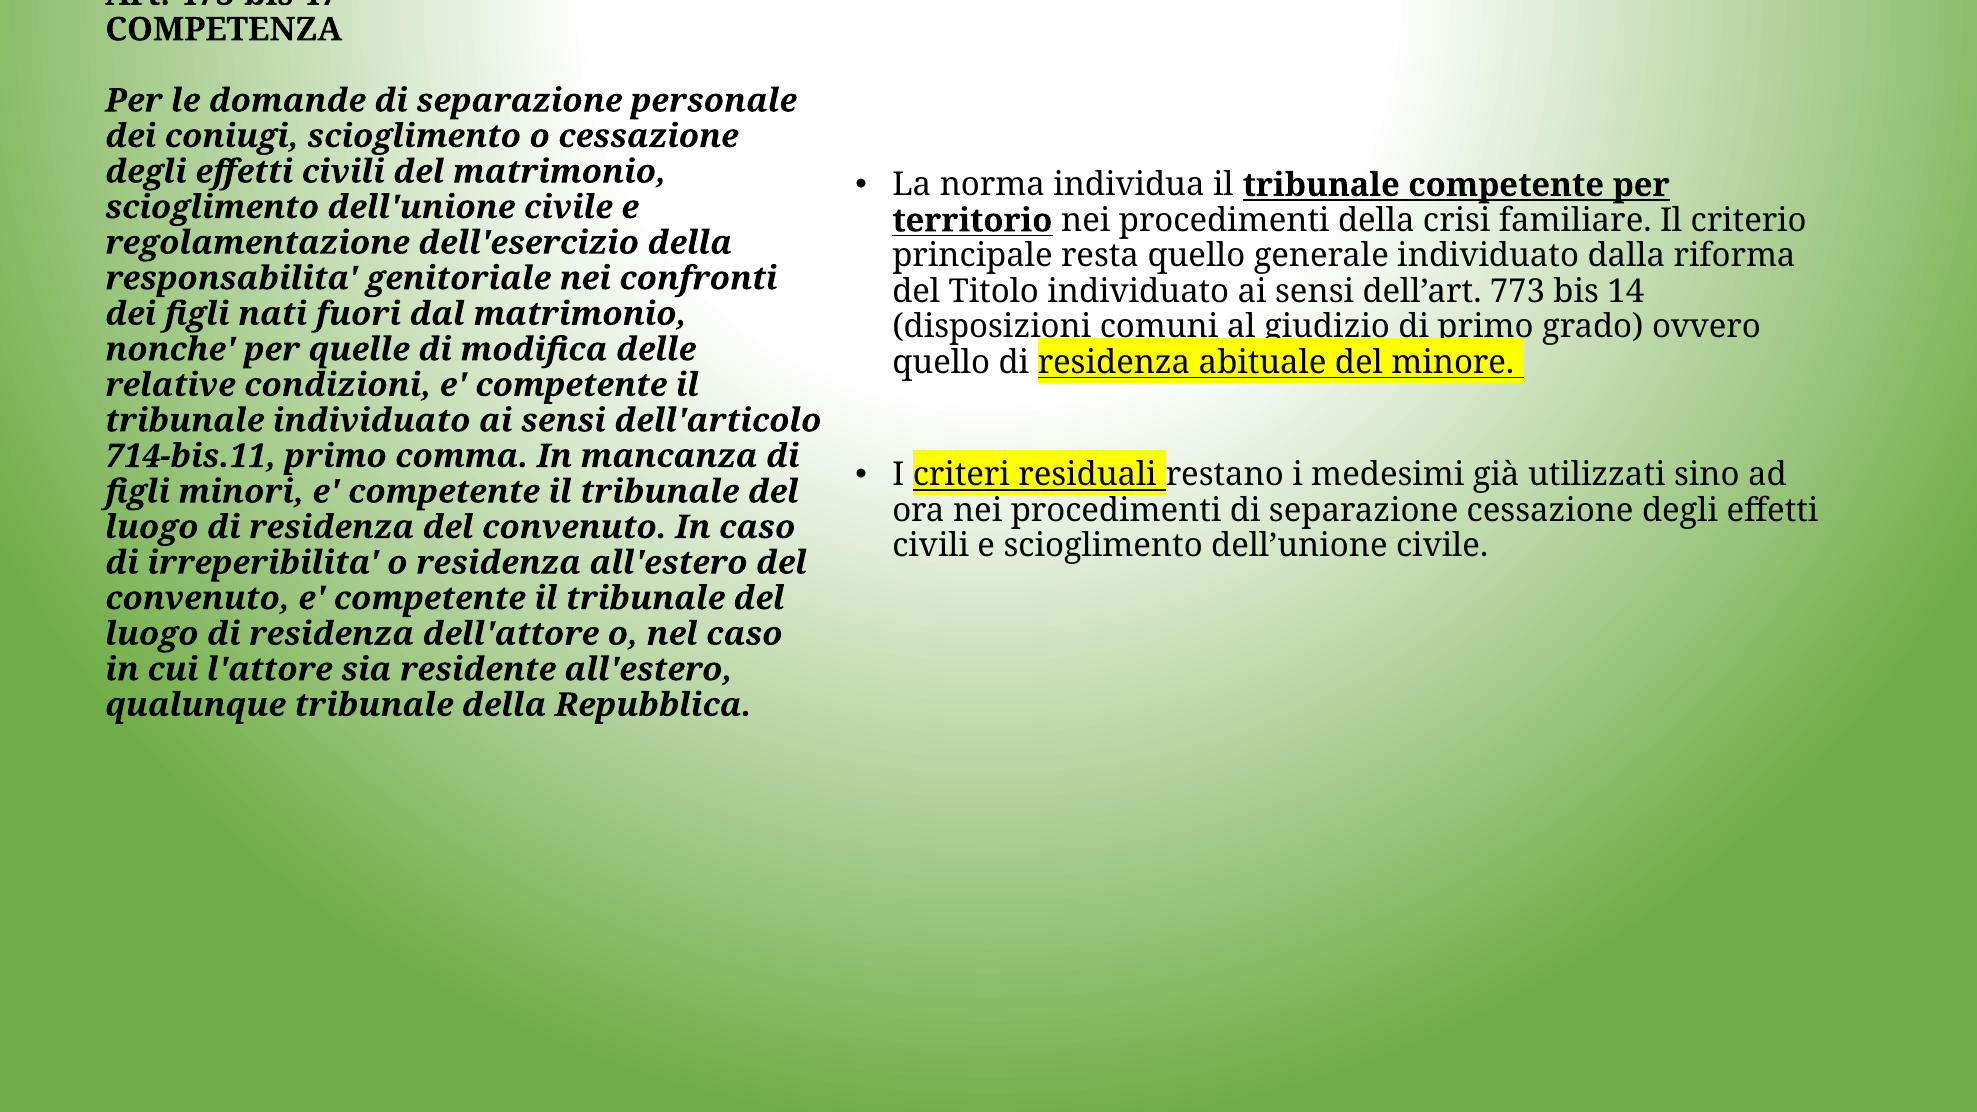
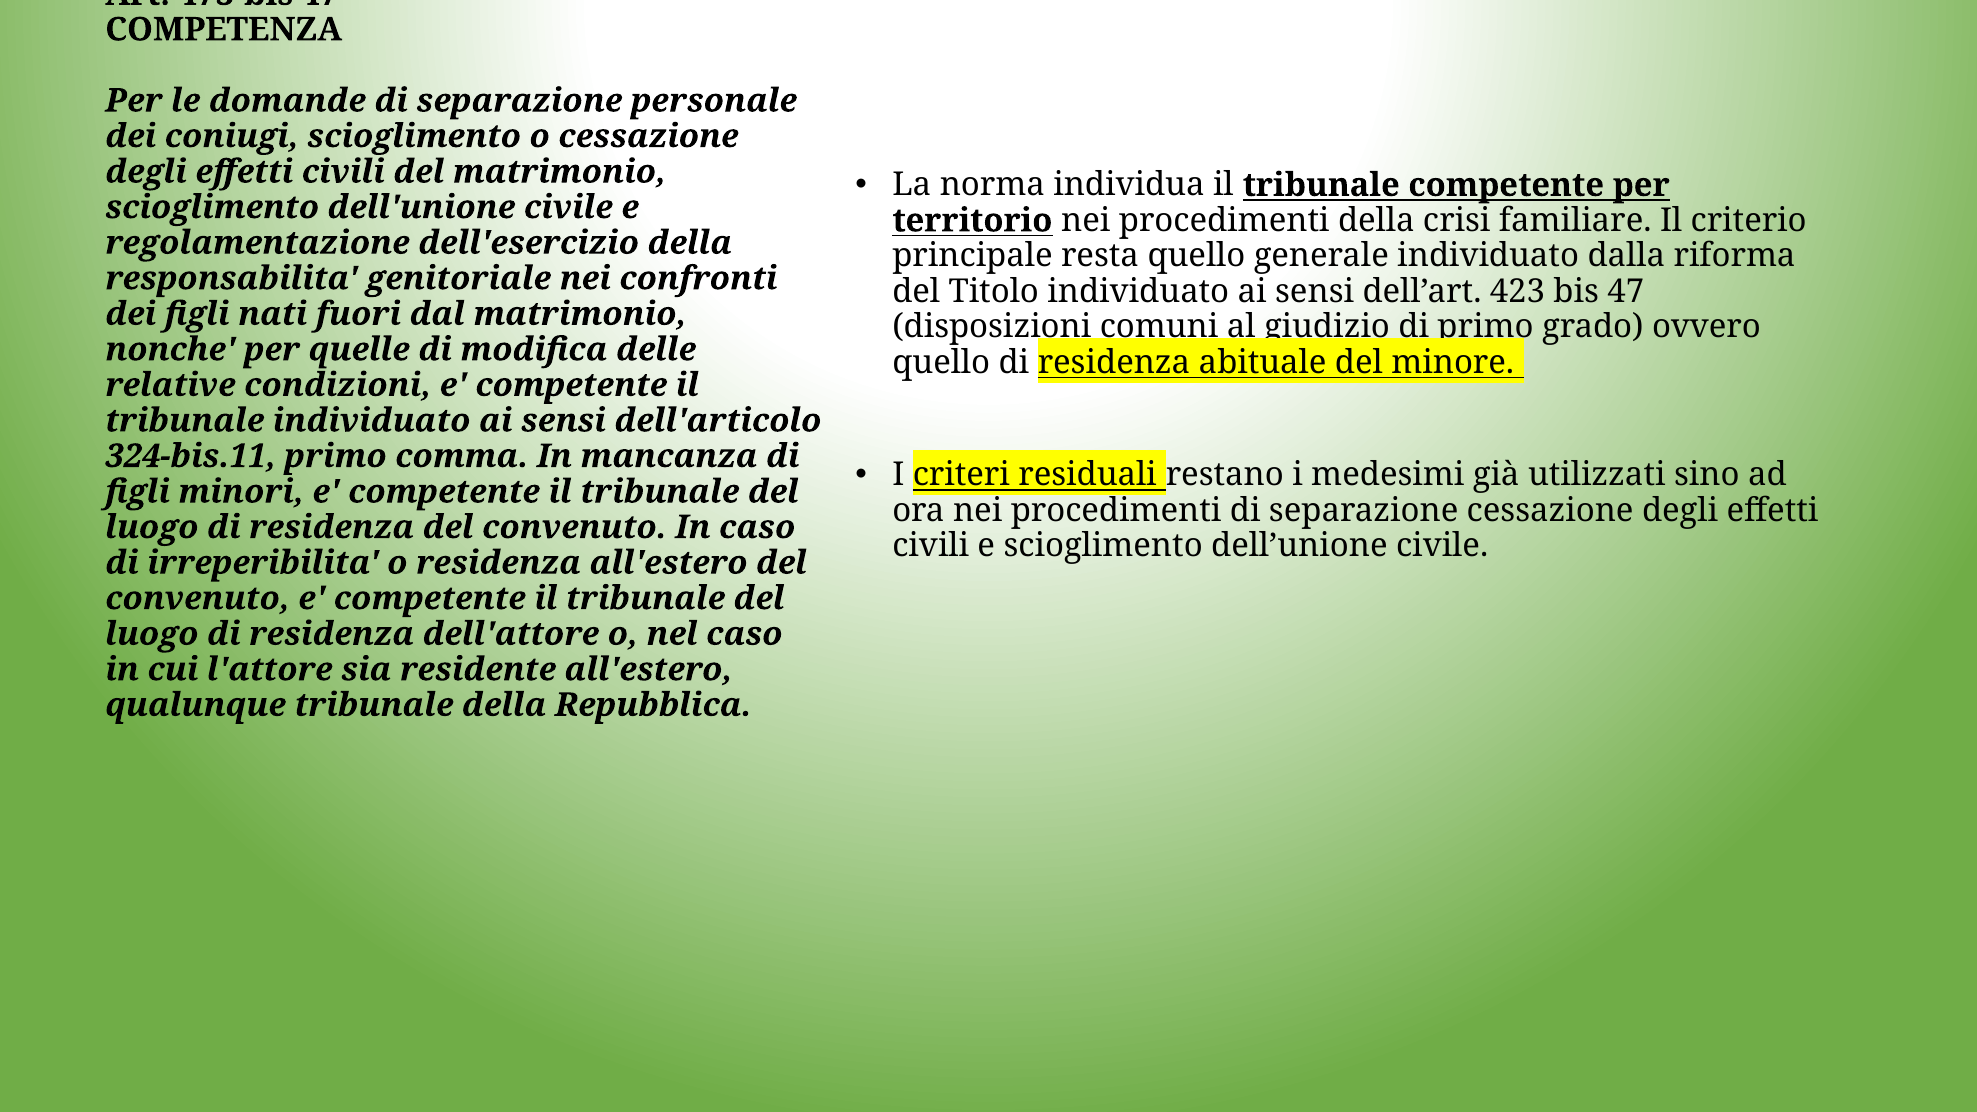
773: 773 -> 423
bis 14: 14 -> 47
714-bis.11: 714-bis.11 -> 324-bis.11
